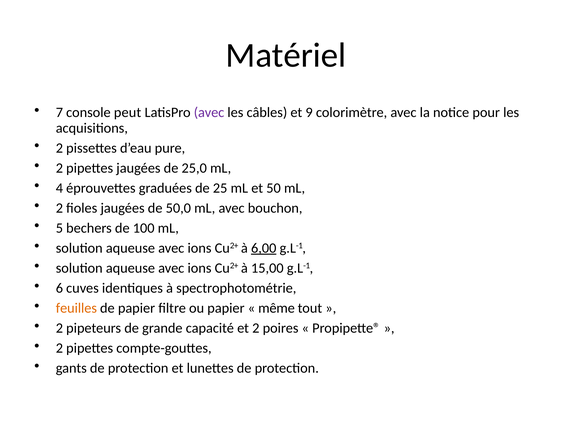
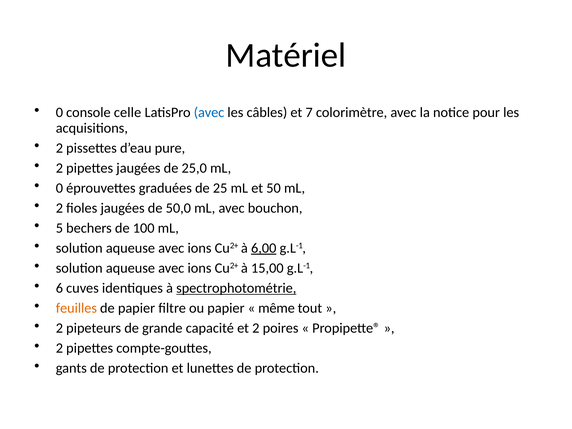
7 at (59, 113): 7 -> 0
peut: peut -> celle
avec at (209, 113) colour: purple -> blue
9: 9 -> 7
4 at (59, 188): 4 -> 0
spectrophotométrie underline: none -> present
